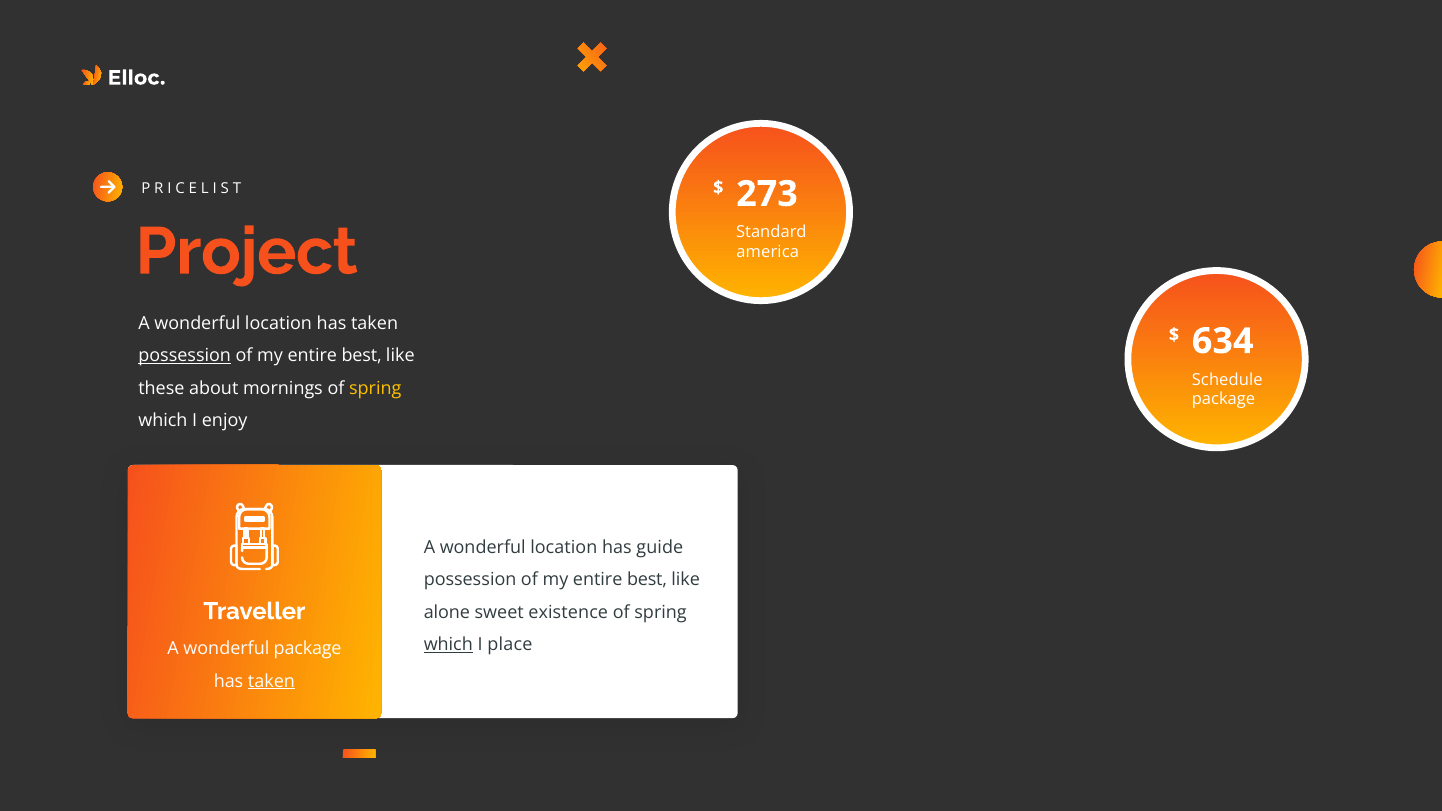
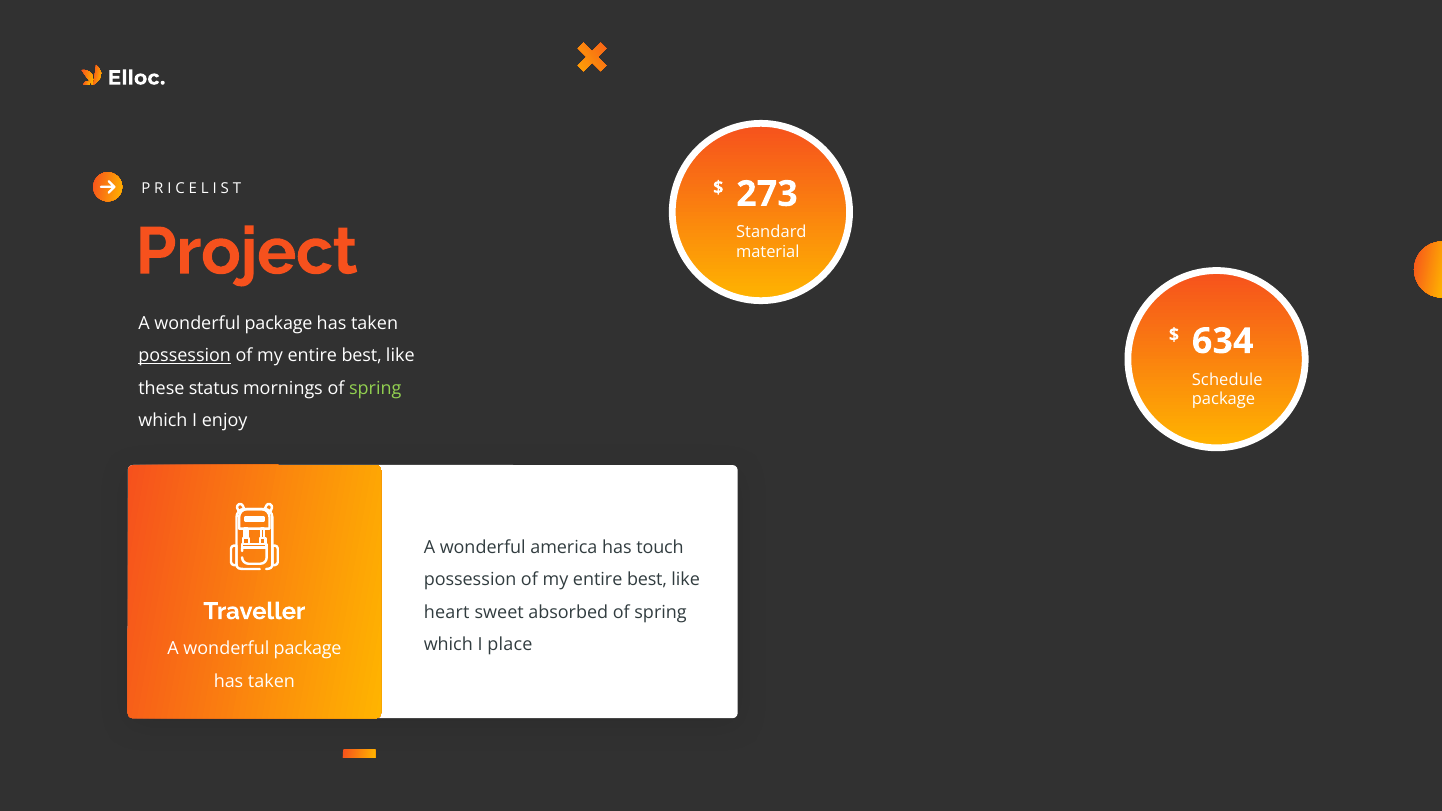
america: america -> material
location at (278, 323): location -> package
about: about -> status
spring at (375, 388) colour: yellow -> light green
location at (564, 547): location -> america
guide: guide -> touch
alone: alone -> heart
existence: existence -> absorbed
which at (448, 645) underline: present -> none
taken at (271, 681) underline: present -> none
